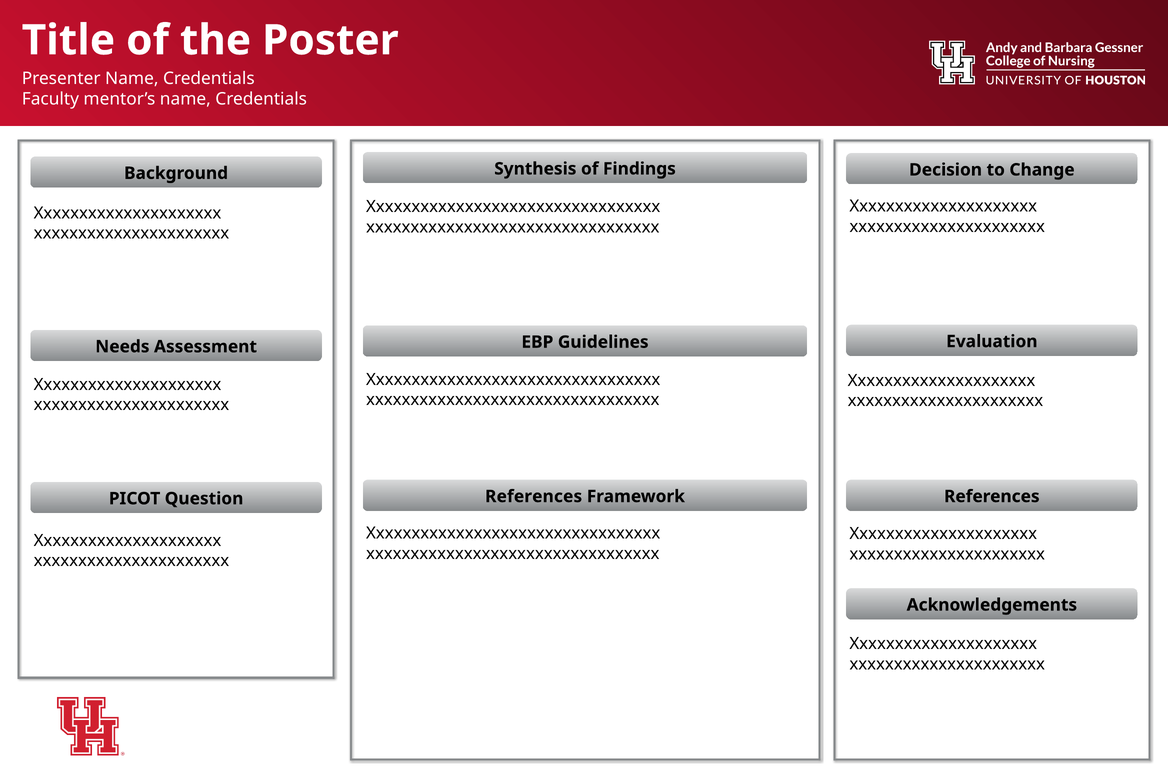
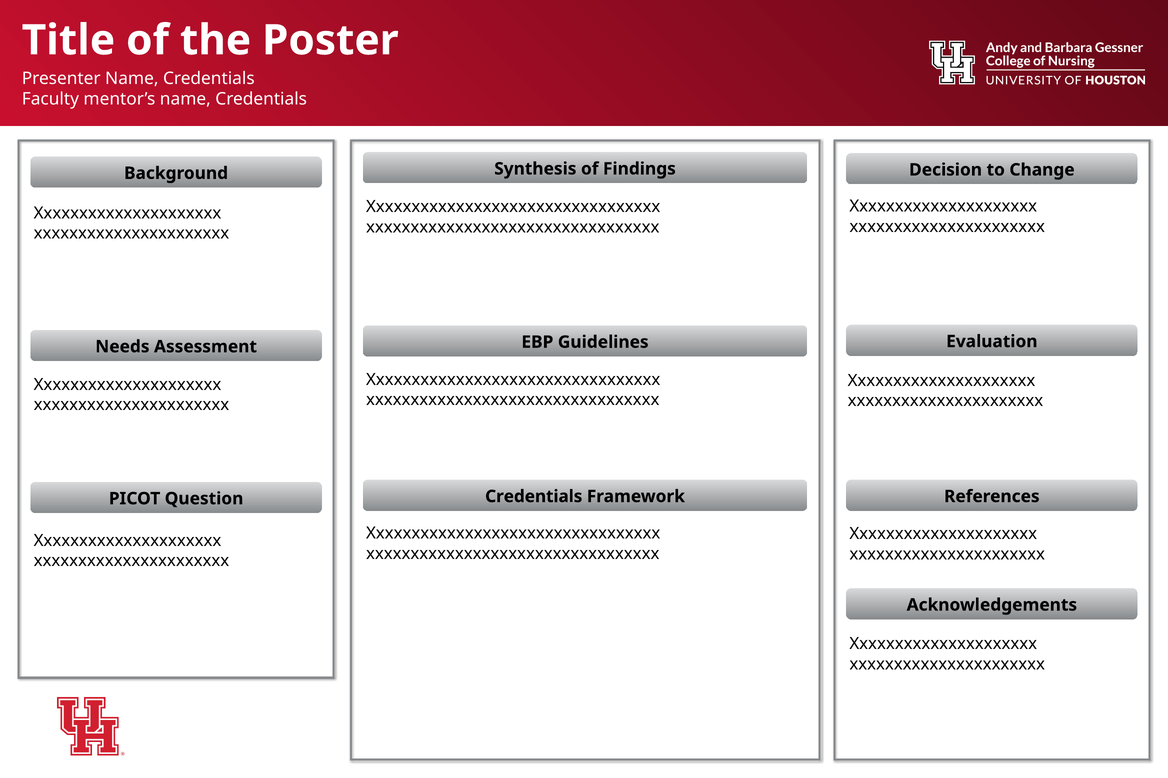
References at (534, 497): References -> Credentials
